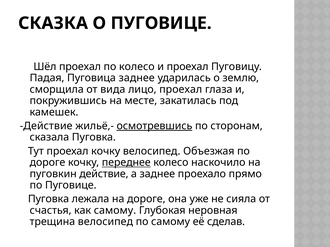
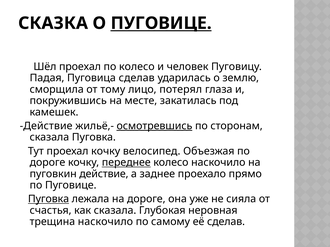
ПУГОВИЦЕ at (161, 23) underline: none -> present
и проехал: проехал -> человек
Пуговица заднее: заднее -> сделав
вида: вида -> тому
лицо проехал: проехал -> потерял
Пуговка at (49, 199) underline: none -> present
как самому: самому -> сказала
трещина велосипед: велосипед -> наскочило
